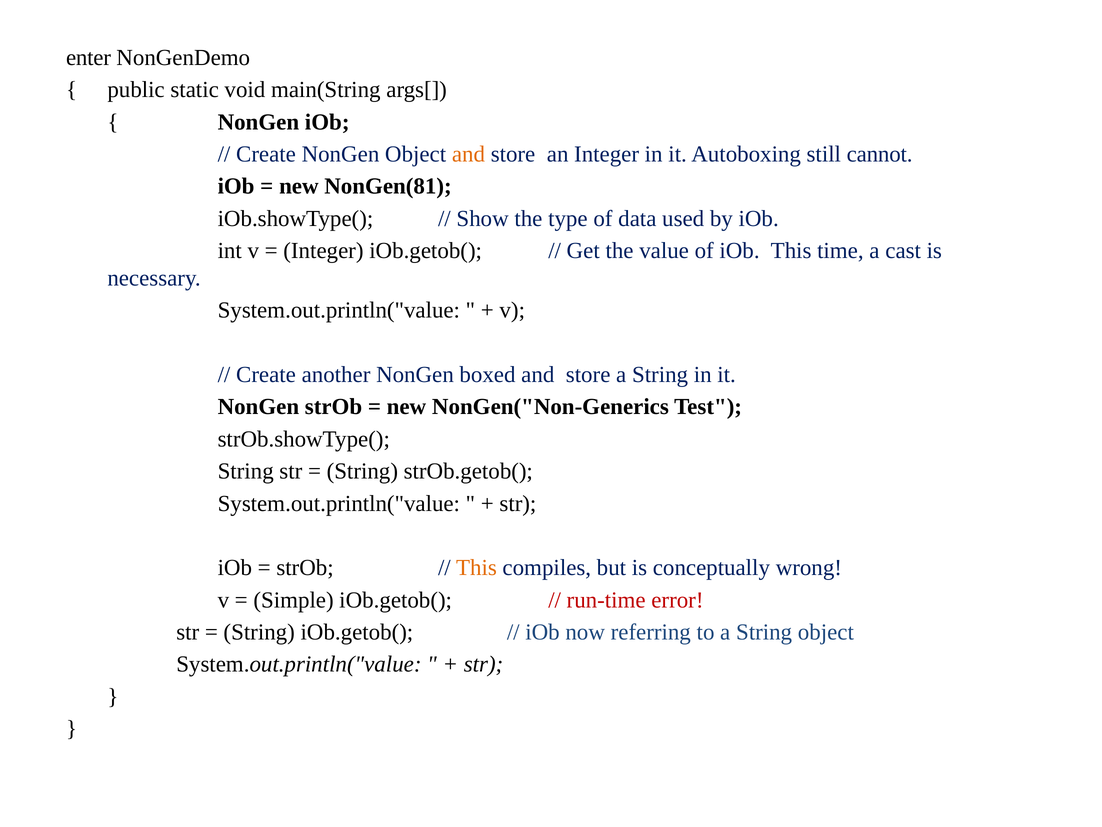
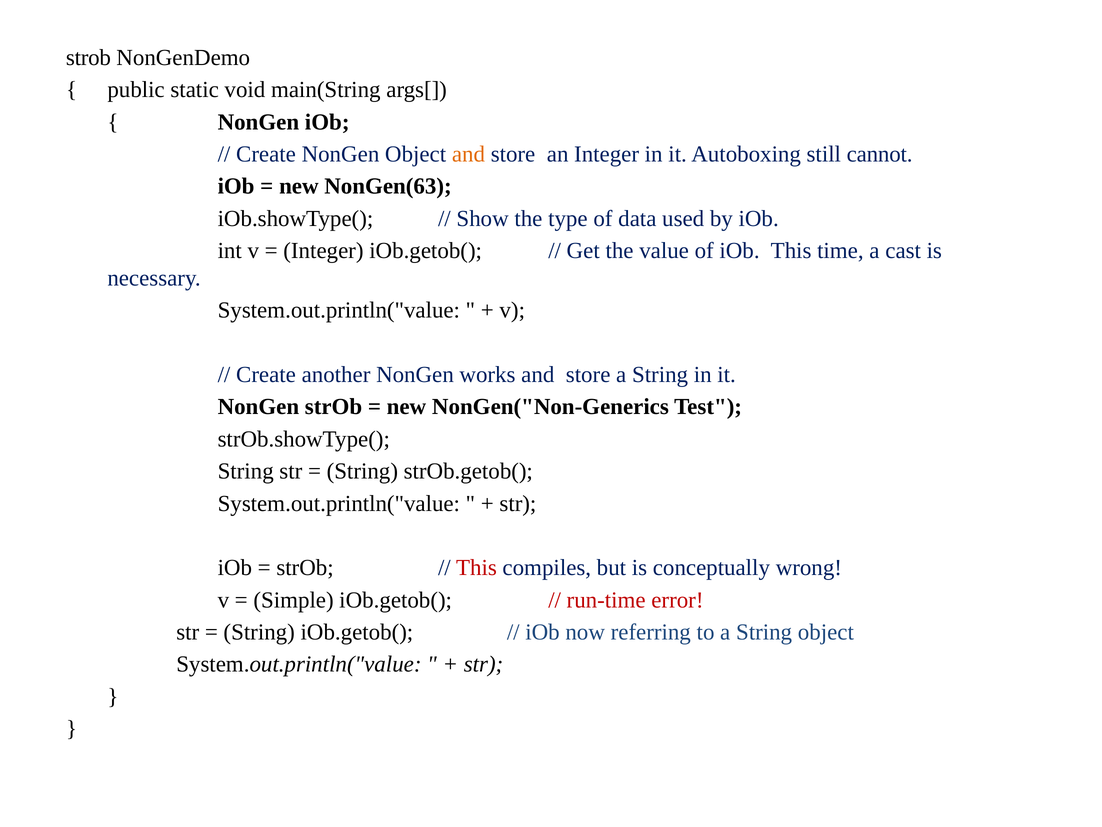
enter at (88, 58): enter -> strob
NonGen(81: NonGen(81 -> NonGen(63
boxed: boxed -> works
This at (476, 567) colour: orange -> red
